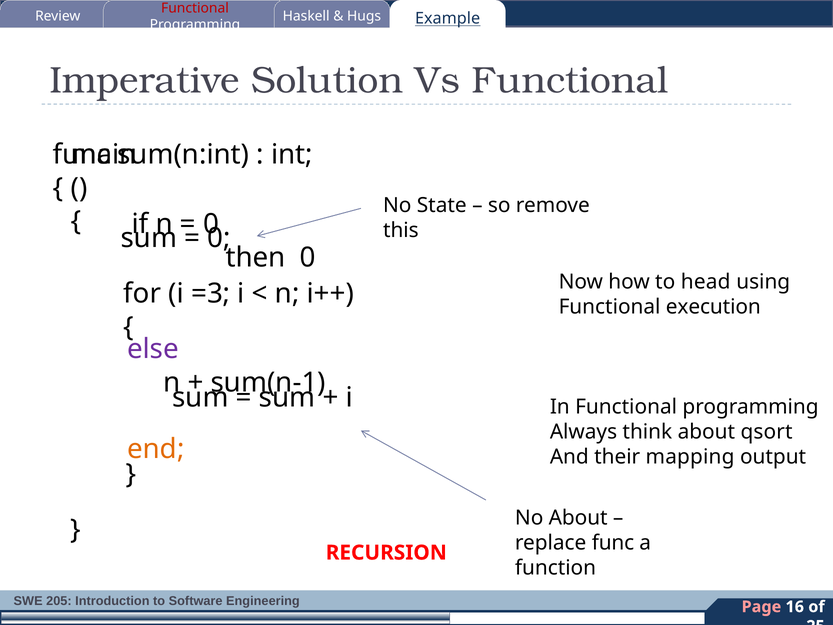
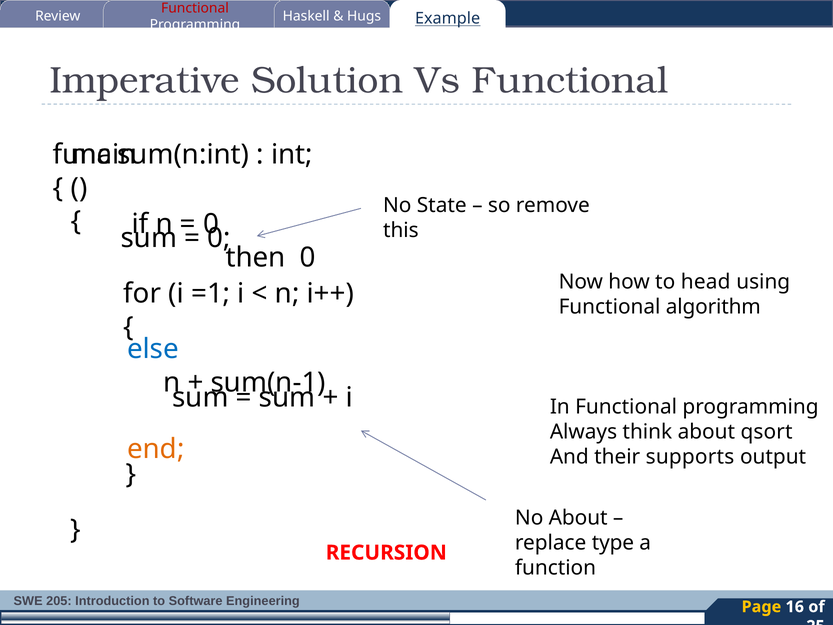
=3: =3 -> =1
execution: execution -> algorithm
else colour: purple -> blue
mapping: mapping -> supports
replace func: func -> type
Page colour: pink -> yellow
